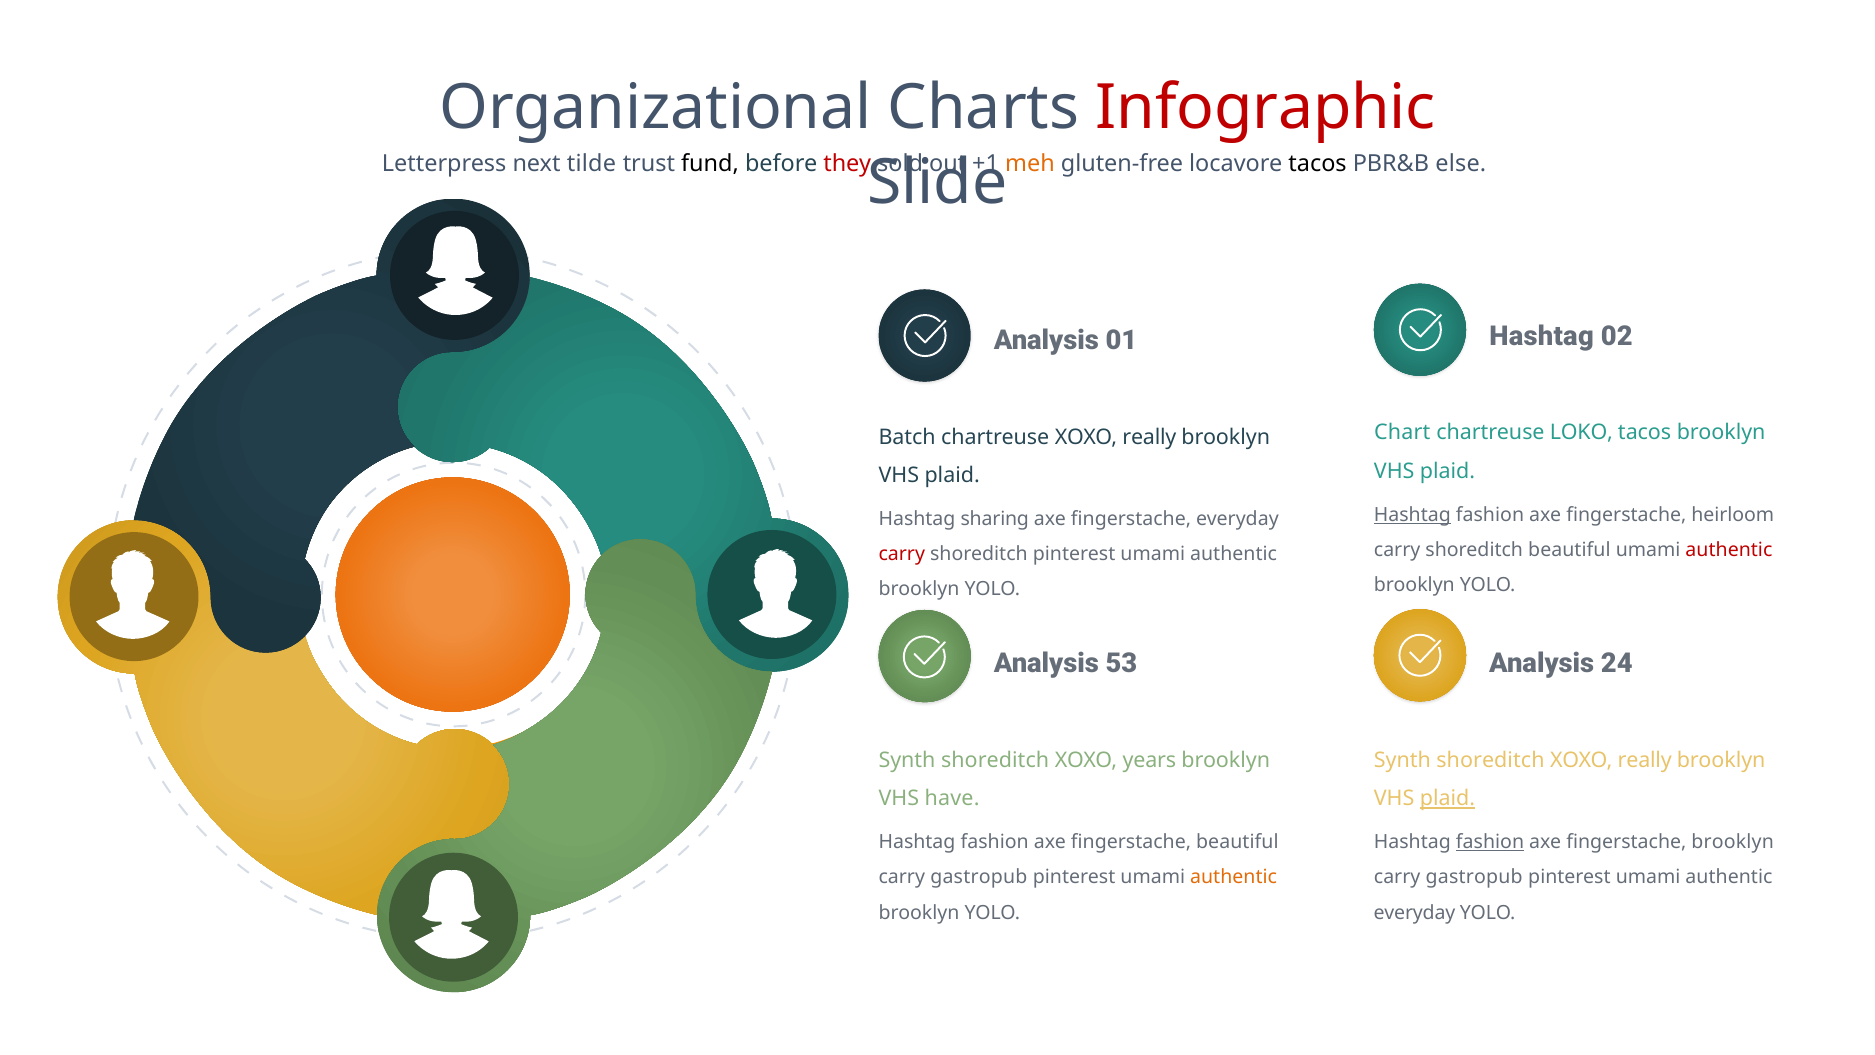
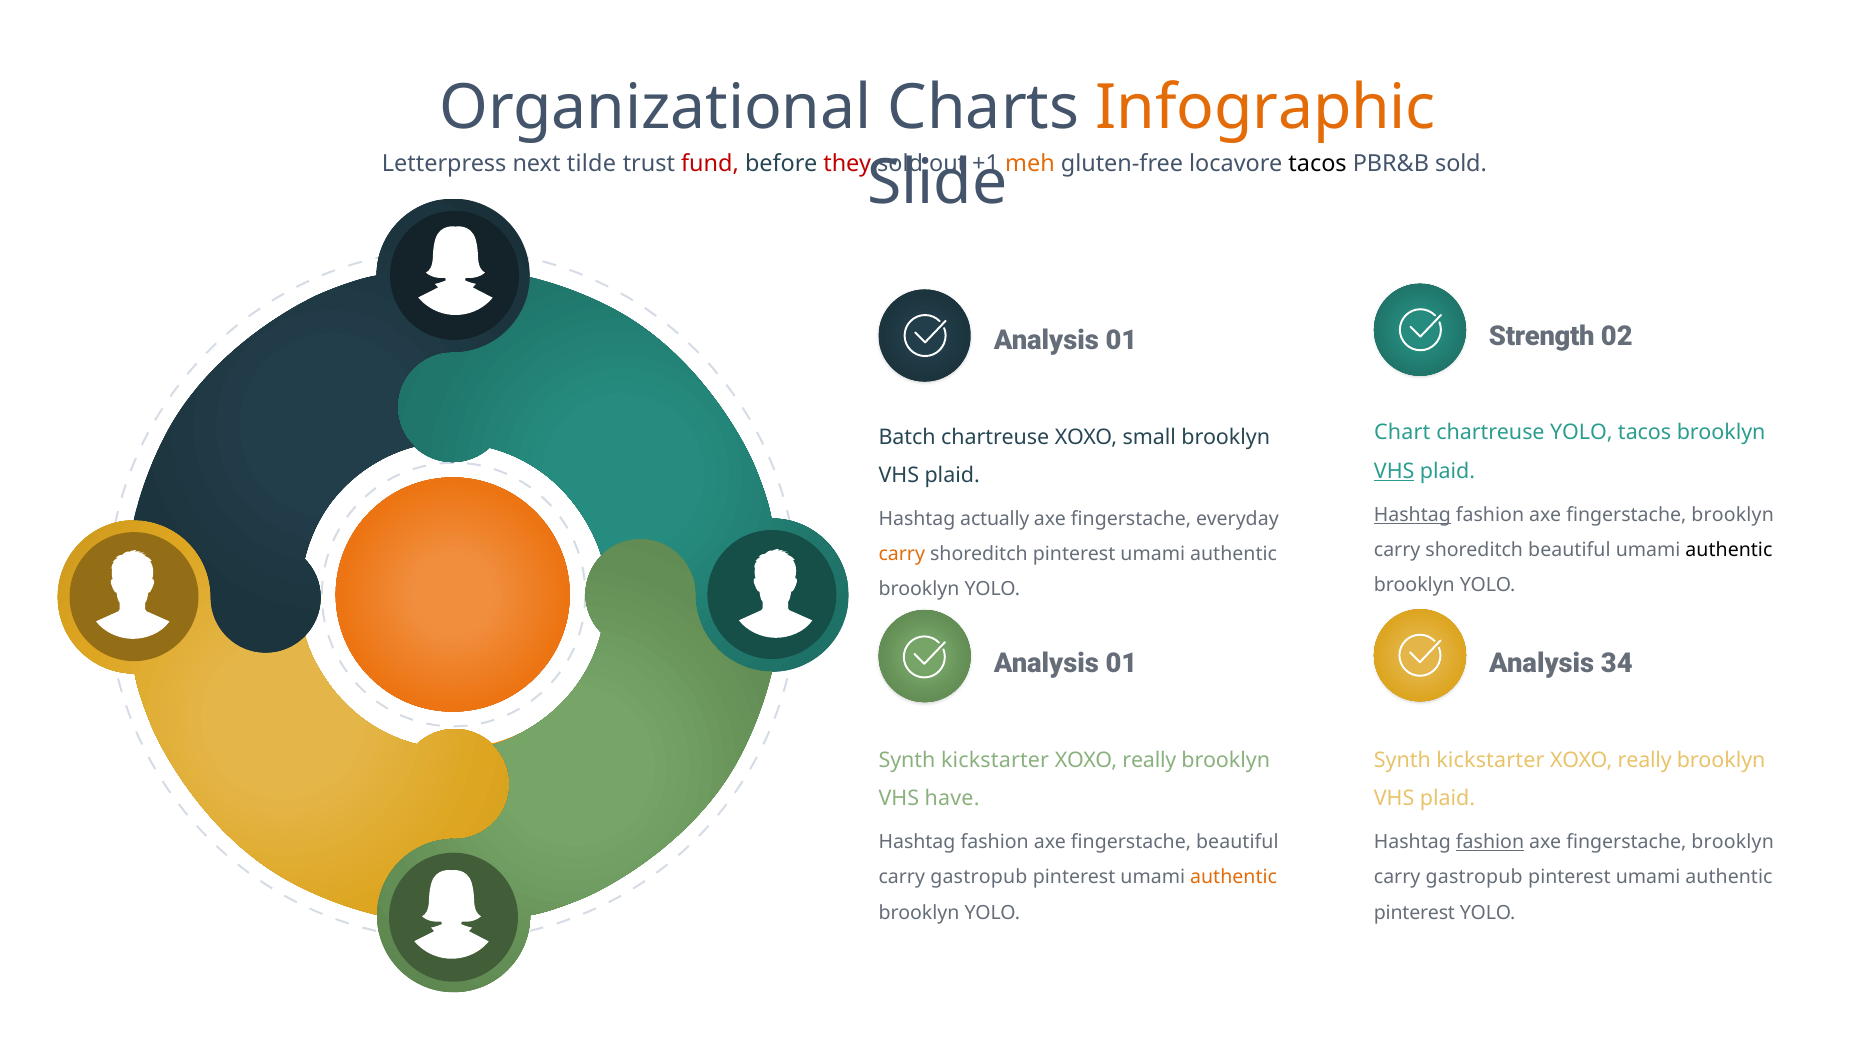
Infographic colour: red -> orange
fund colour: black -> red
PBR&B else: else -> sold
Hashtag at (1542, 336): Hashtag -> Strength
chartreuse LOKO: LOKO -> YOLO
chartreuse XOXO really: really -> small
VHS at (1394, 471) underline: none -> present
heirloom at (1733, 515): heirloom -> brooklyn
sharing: sharing -> actually
authentic at (1729, 550) colour: red -> black
carry at (902, 554) colour: red -> orange
53 at (1121, 664): 53 -> 01
24: 24 -> 34
shoreditch at (995, 760): shoreditch -> kickstarter
years at (1149, 760): years -> really
shoreditch at (1490, 760): shoreditch -> kickstarter
plaid at (1448, 798) underline: present -> none
everyday at (1414, 912): everyday -> pinterest
